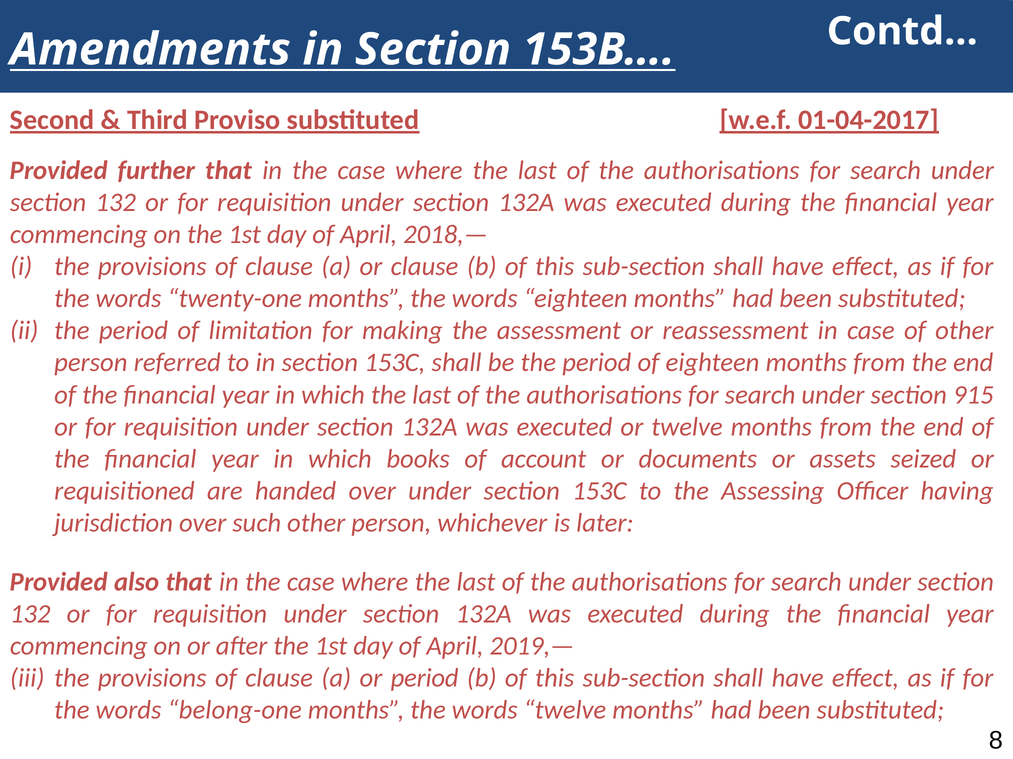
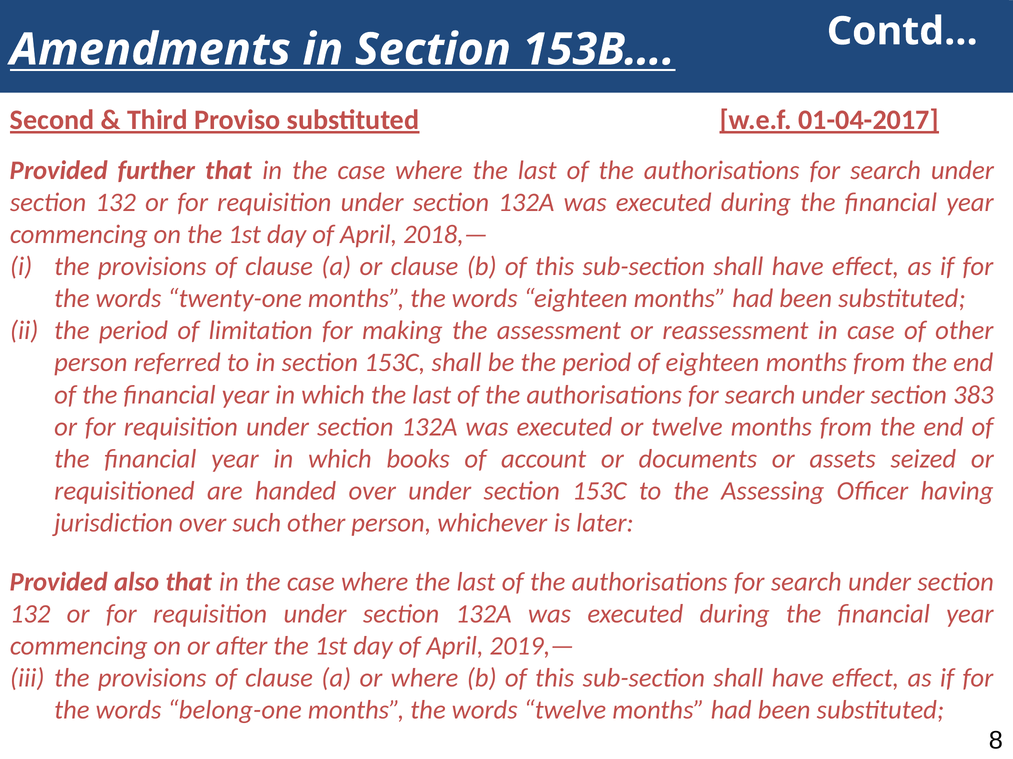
915: 915 -> 383
or period: period -> where
